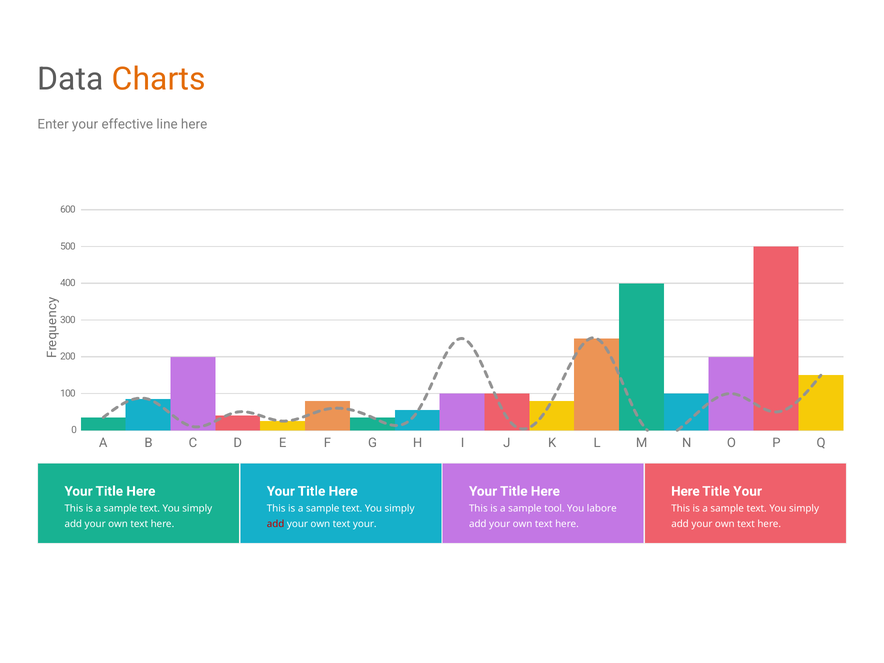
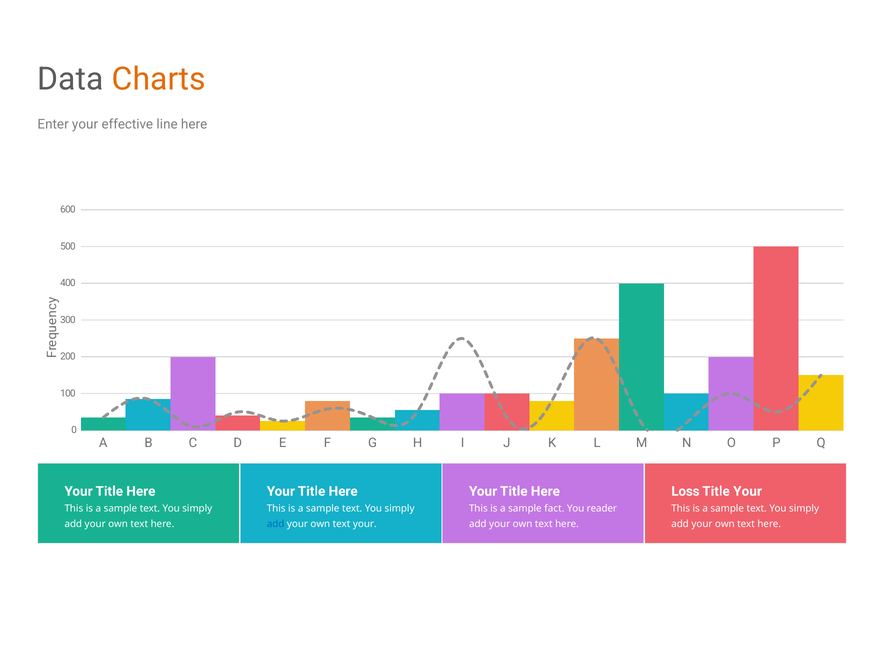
Here at (685, 491): Here -> Loss
tool: tool -> fact
labore: labore -> reader
add at (276, 524) colour: red -> blue
